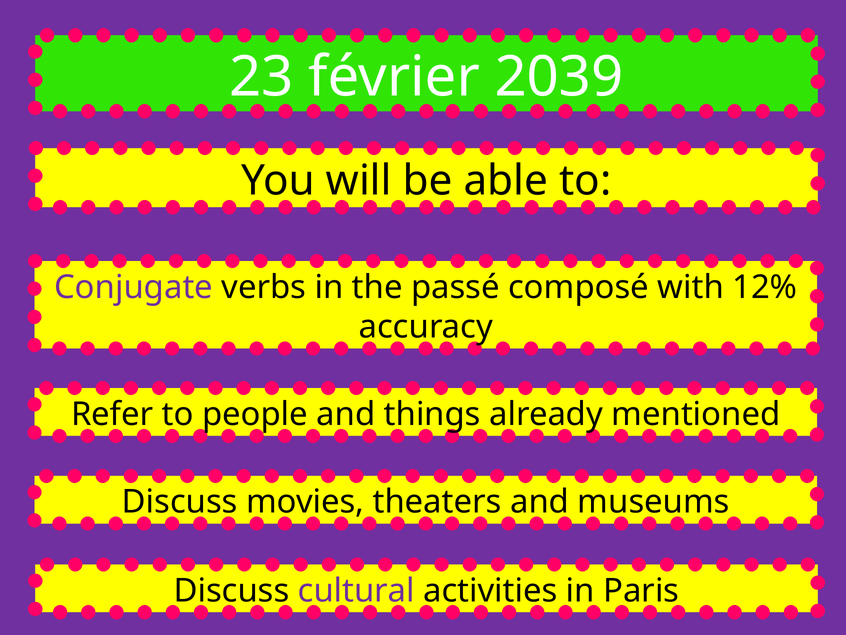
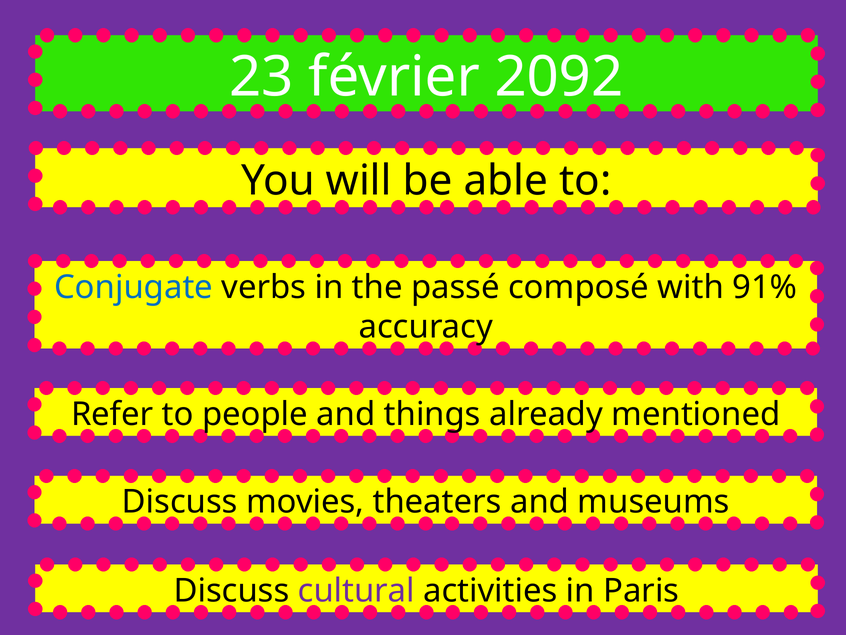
2039: 2039 -> 2092
Conjugate colour: purple -> blue
12%: 12% -> 91%
